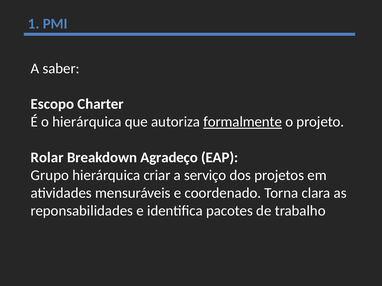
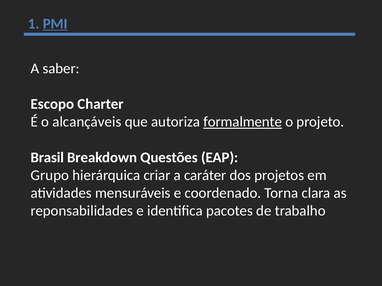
PMI underline: none -> present
o hierárquica: hierárquica -> alcançáveis
Rolar: Rolar -> Brasil
Agradeço: Agradeço -> Questões
serviço: serviço -> caráter
